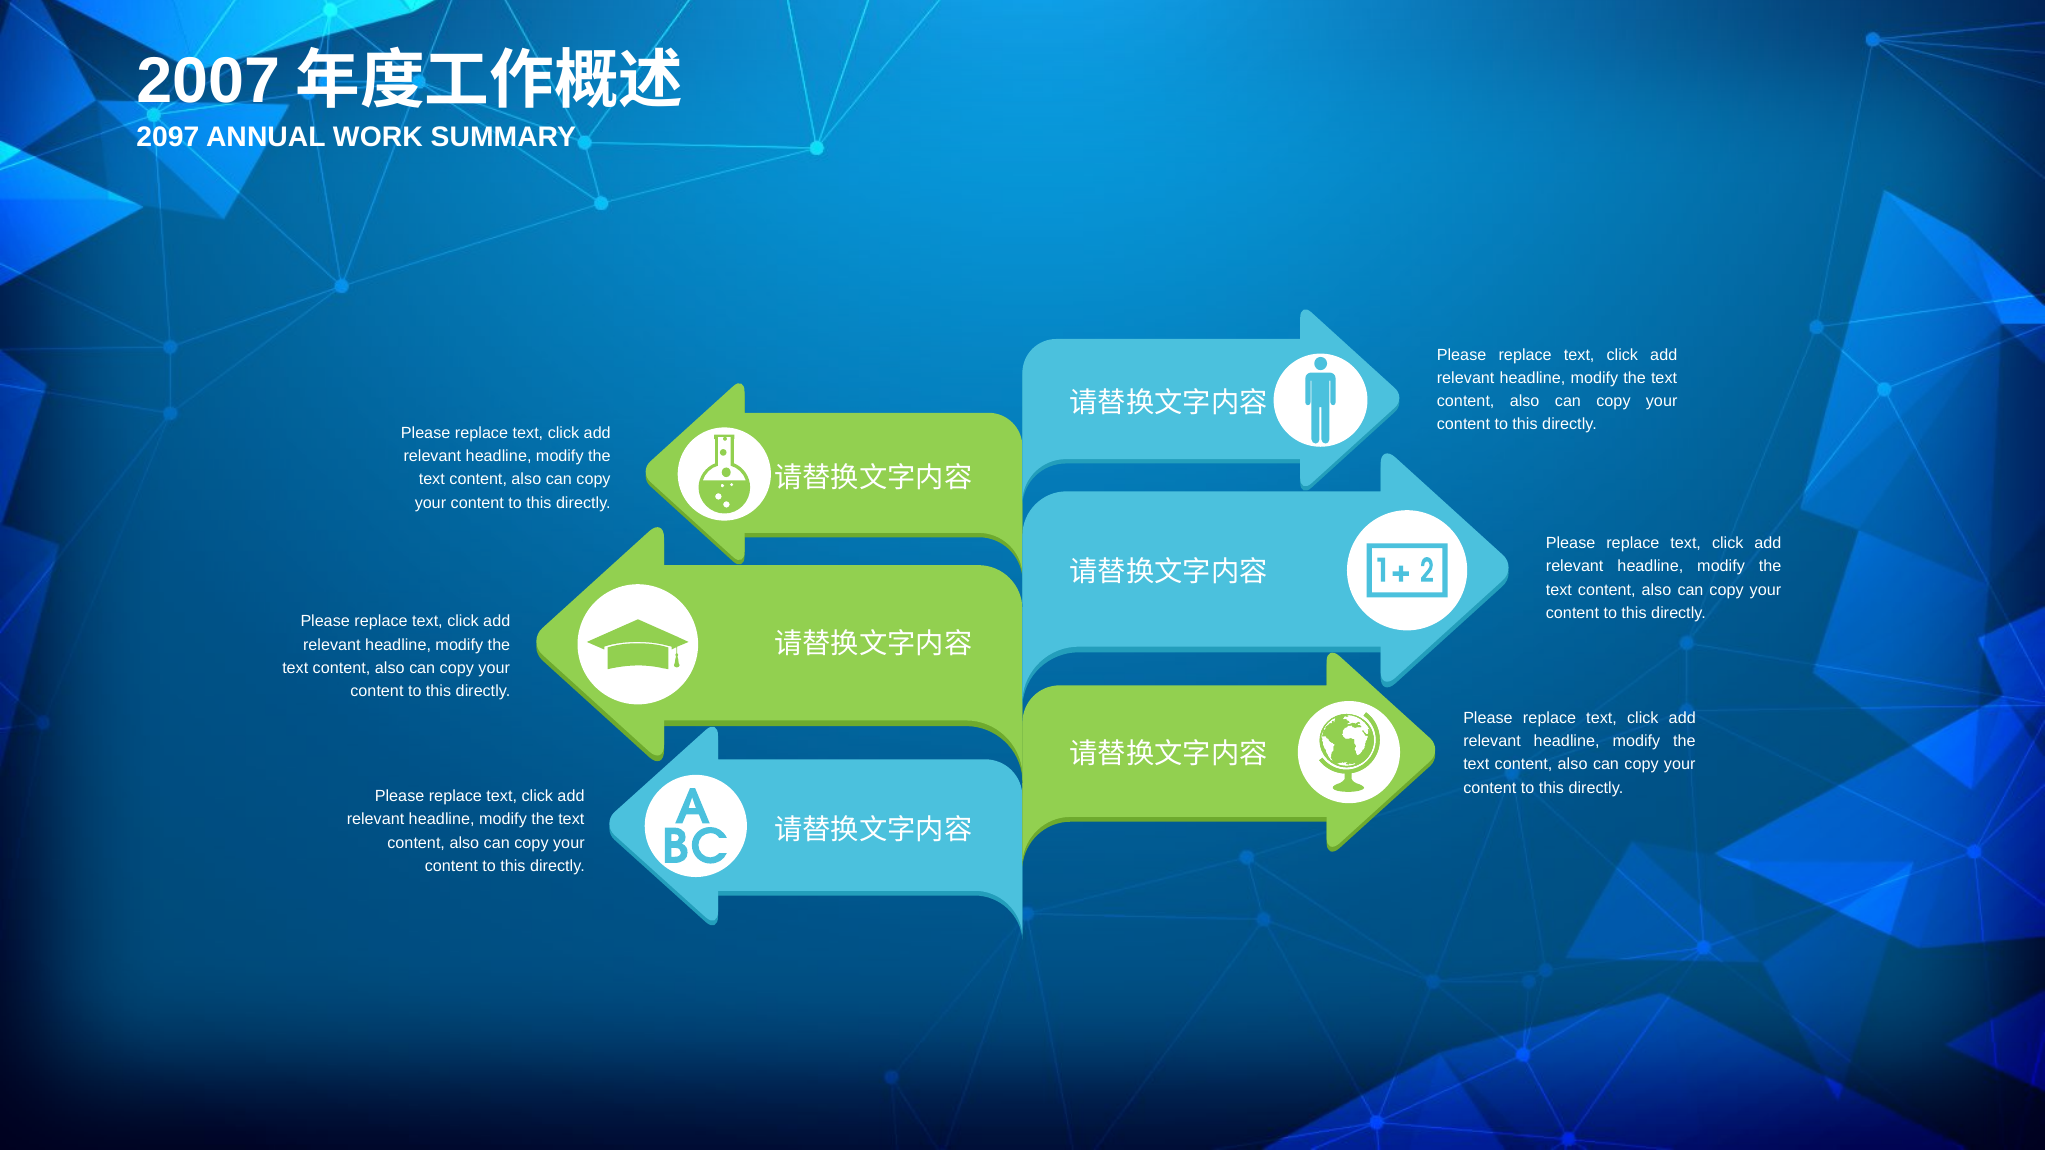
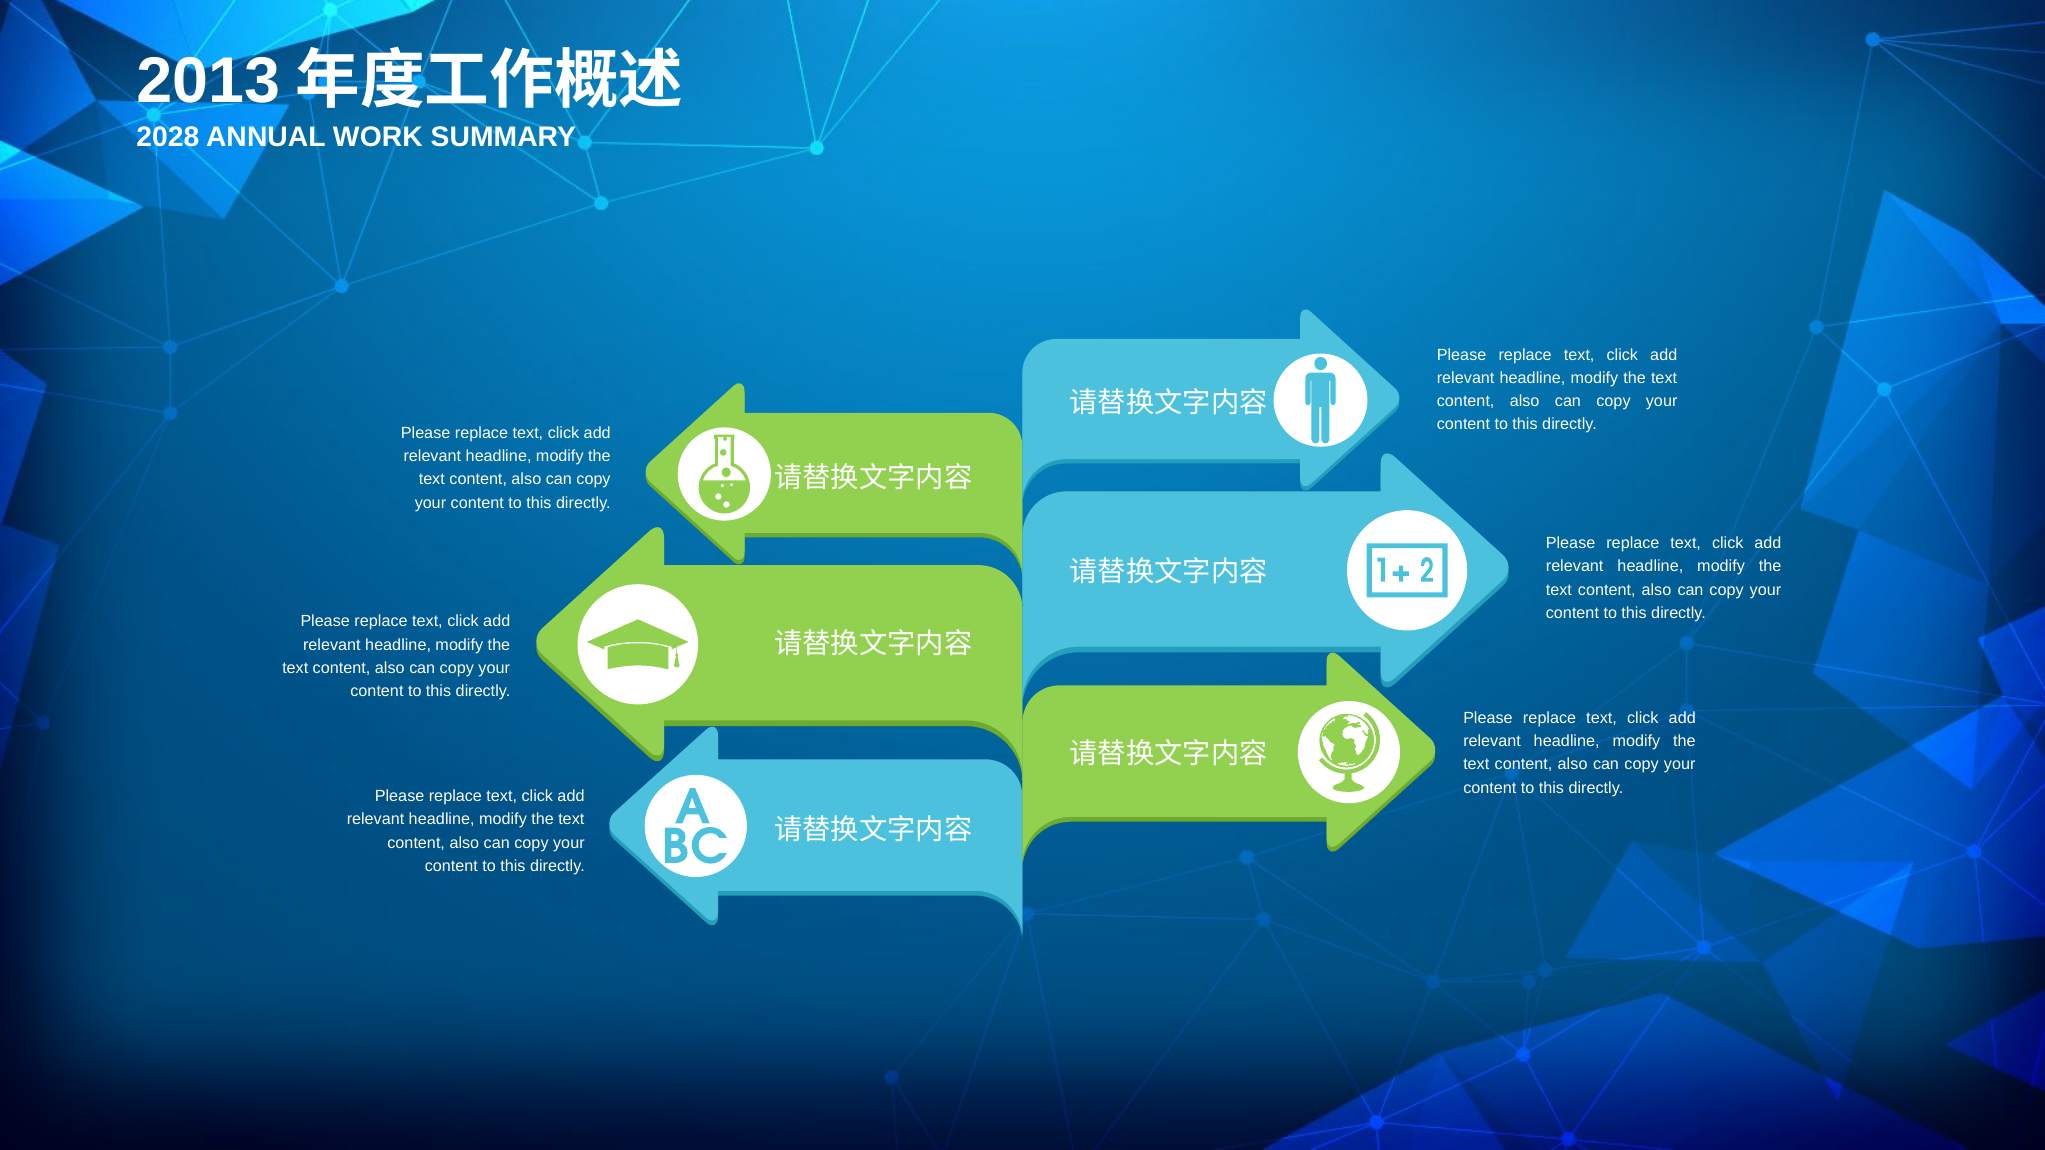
2007: 2007 -> 2013
2097: 2097 -> 2028
